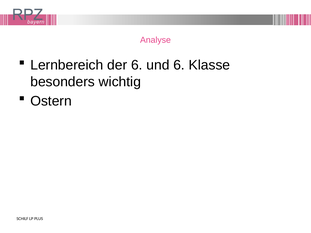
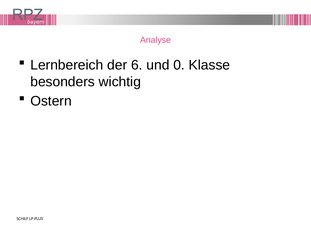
und 6: 6 -> 0
